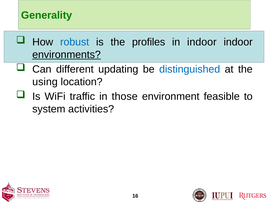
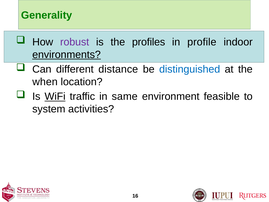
robust colour: blue -> purple
in indoor: indoor -> profile
updating: updating -> distance
using: using -> when
WiFi underline: none -> present
those: those -> same
